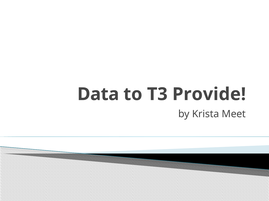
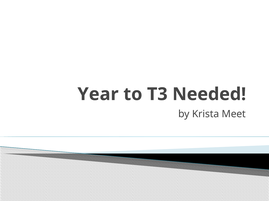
Data: Data -> Year
Provide: Provide -> Needed
